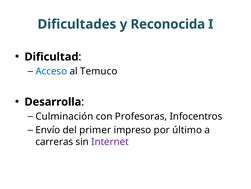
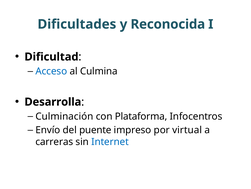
Temuco: Temuco -> Culmina
Profesoras: Profesoras -> Plataforma
primer: primer -> puente
último: último -> virtual
Internet colour: purple -> blue
